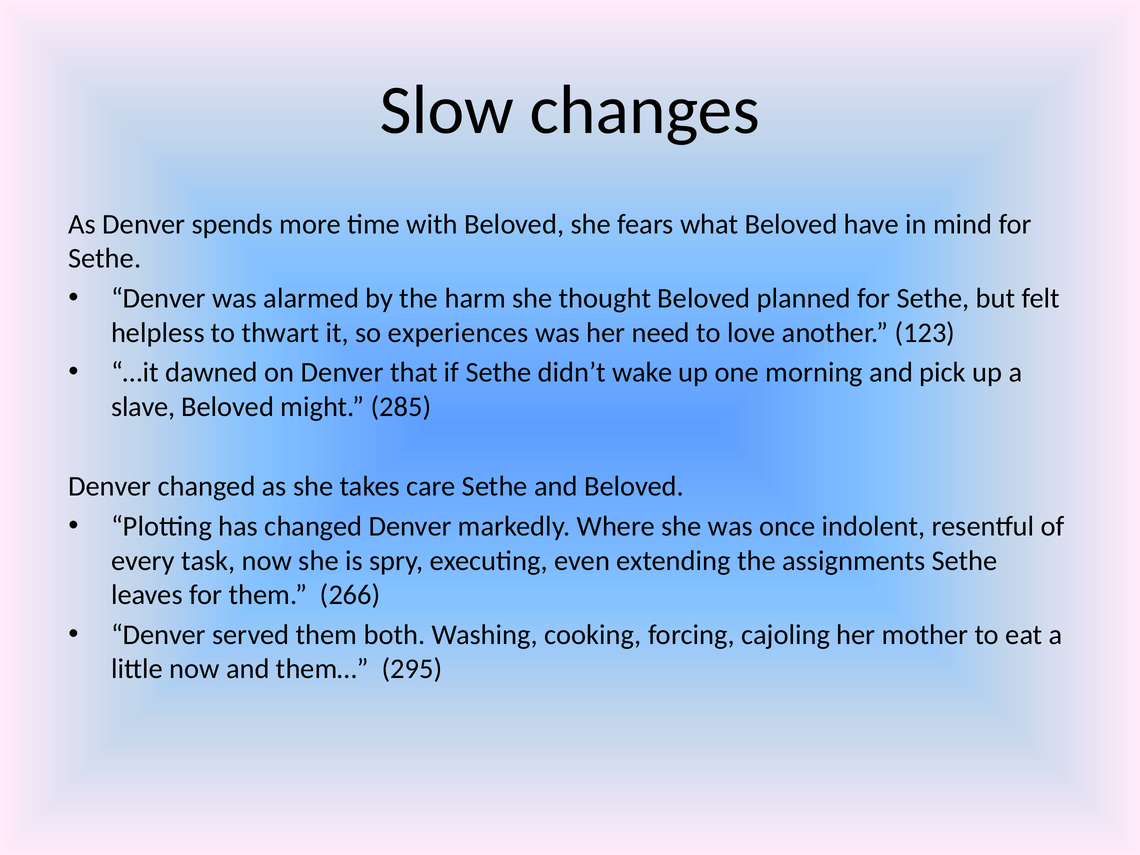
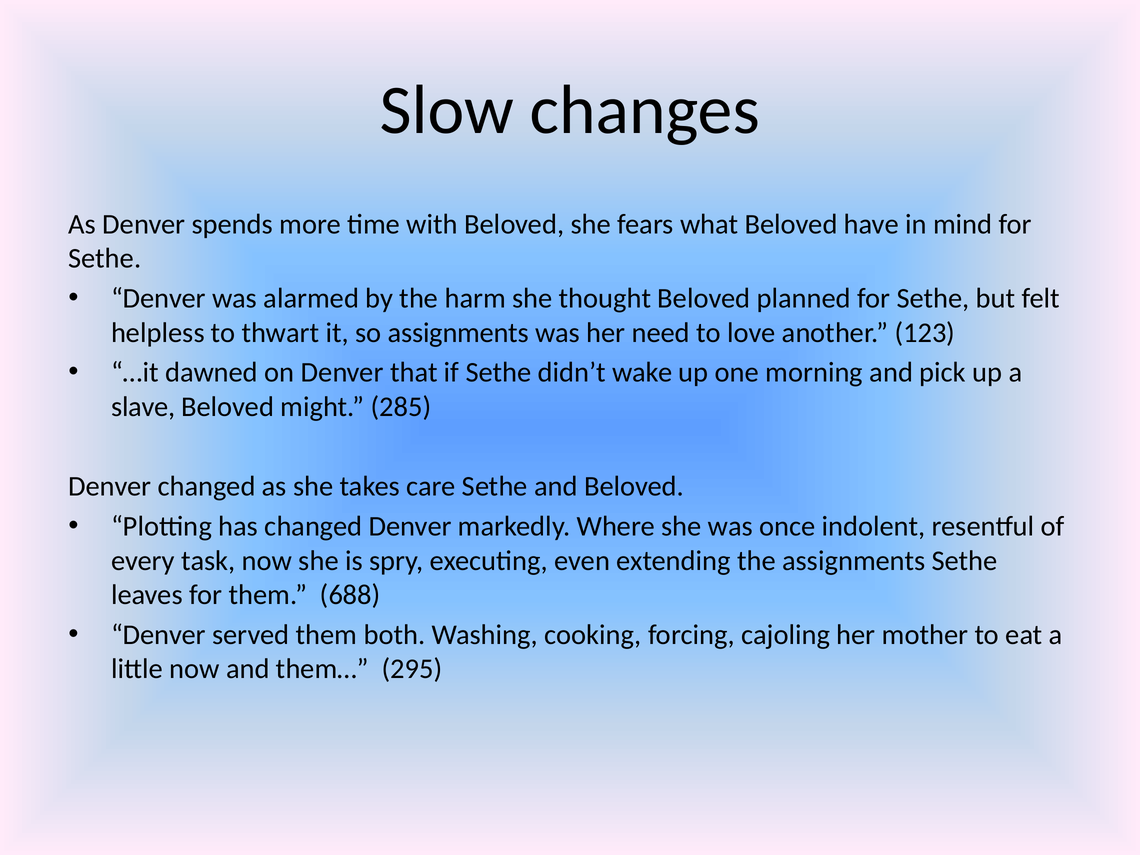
so experiences: experiences -> assignments
266: 266 -> 688
